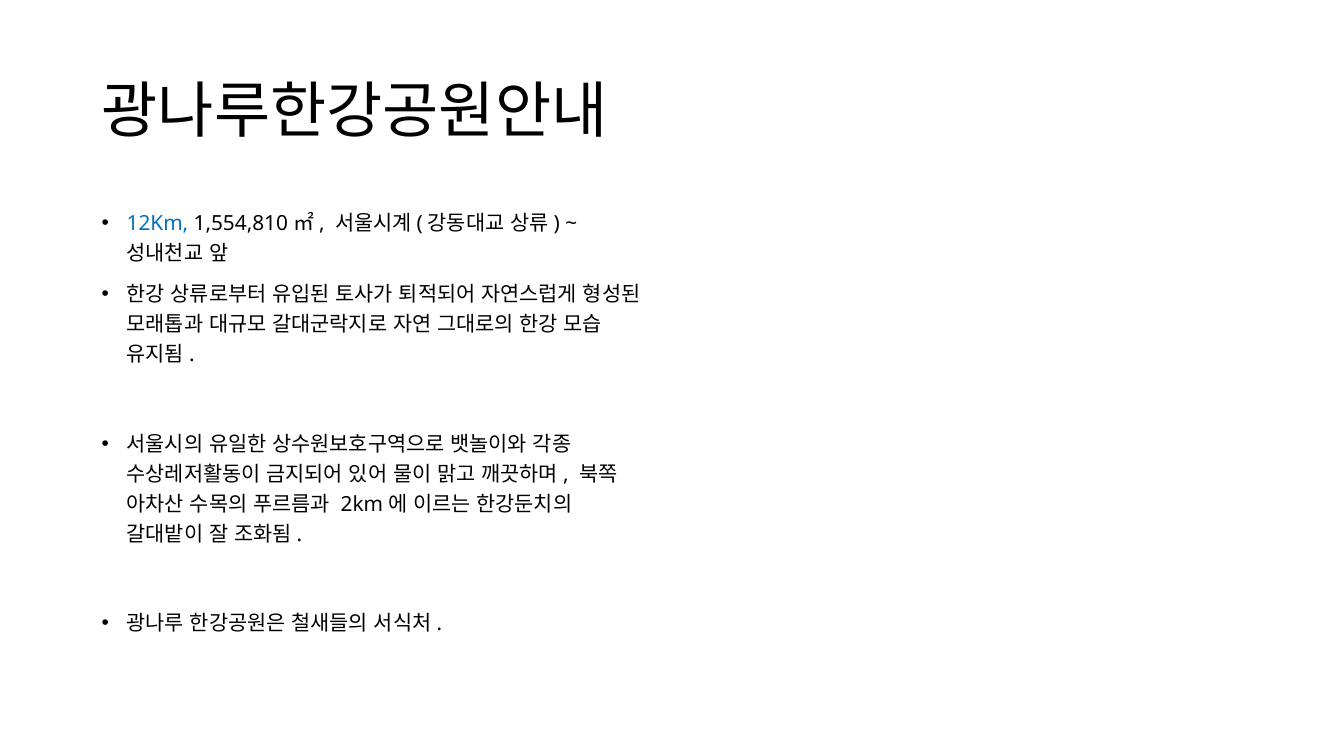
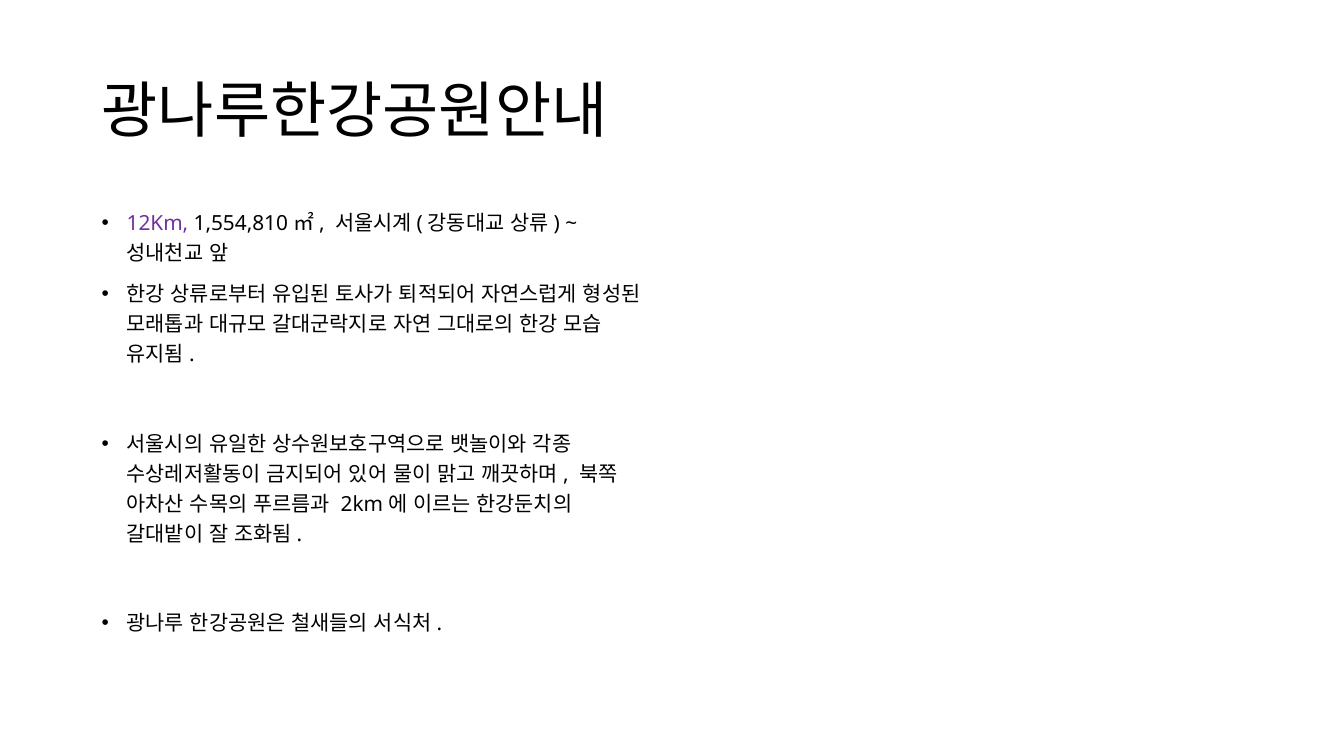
12Km colour: blue -> purple
